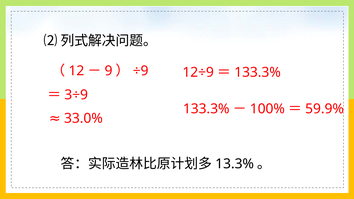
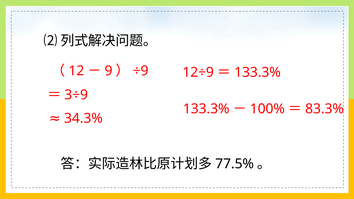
59.9%: 59.9% -> 83.3%
33.0%: 33.0% -> 34.3%
13.3%: 13.3% -> 77.5%
